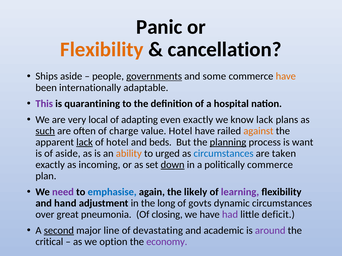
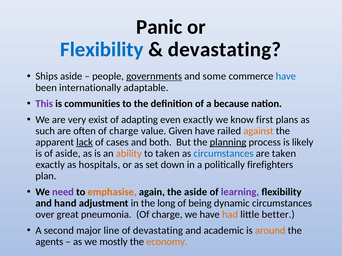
Flexibility at (102, 50) colour: orange -> blue
cancellation at (225, 50): cancellation -> devastating
have at (286, 76) colour: orange -> blue
quarantining: quarantining -> communities
hospital: hospital -> because
local: local -> exist
know lack: lack -> first
such underline: present -> none
value Hotel: Hotel -> Given
of hotel: hotel -> cases
beds: beds -> both
want: want -> likely
to urged: urged -> taken
incoming: incoming -> hospitals
down underline: present -> none
politically commerce: commerce -> firefighters
emphasise colour: blue -> orange
the likely: likely -> aside
govts: govts -> being
closing at (167, 215): closing -> charge
had colour: purple -> orange
deficit: deficit -> better
second underline: present -> none
around colour: purple -> orange
critical: critical -> agents
option: option -> mostly
economy colour: purple -> orange
